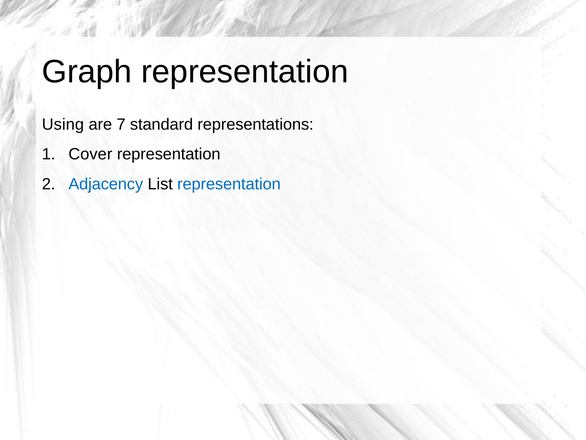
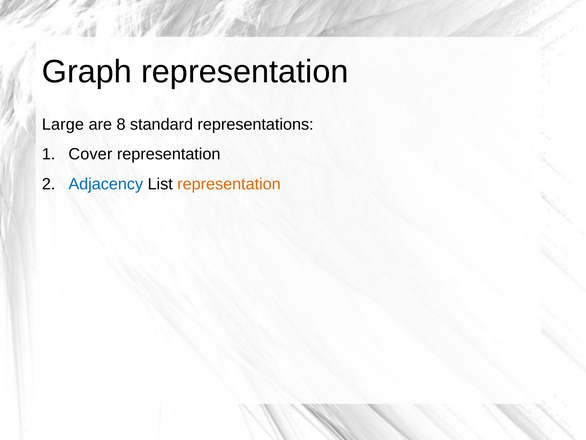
Using: Using -> Large
7: 7 -> 8
representation at (229, 184) colour: blue -> orange
